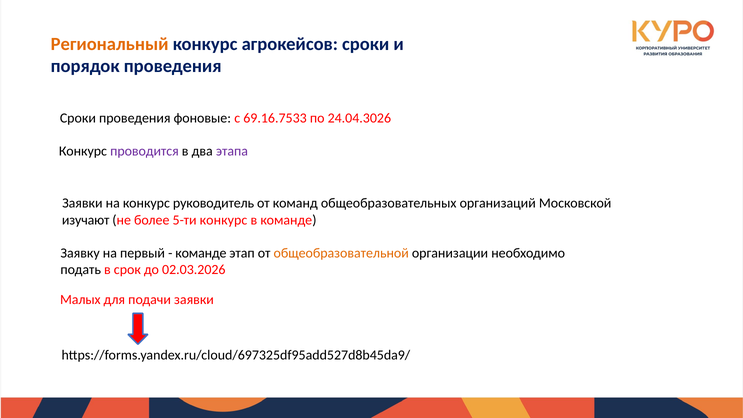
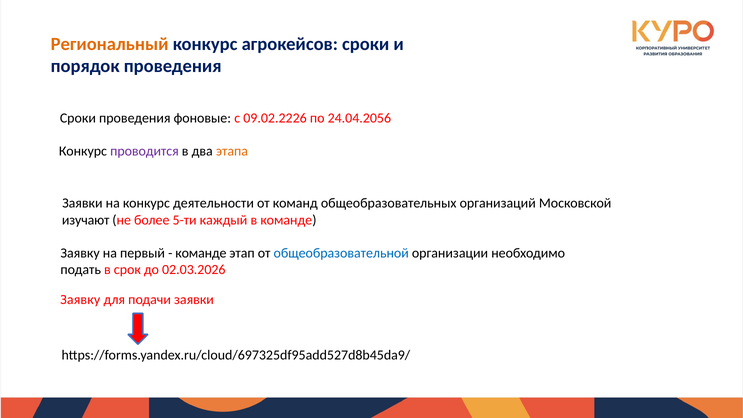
69.16.7533: 69.16.7533 -> 09.02.2226
24.04.3026: 24.04.3026 -> 24.04.2056
этапа colour: purple -> orange
руководитель: руководитель -> деятельности
5-ти конкурс: конкурс -> каждый
общеобразовательной colour: orange -> blue
Малых at (80, 299): Малых -> Заявку
